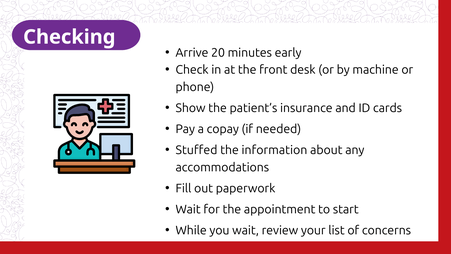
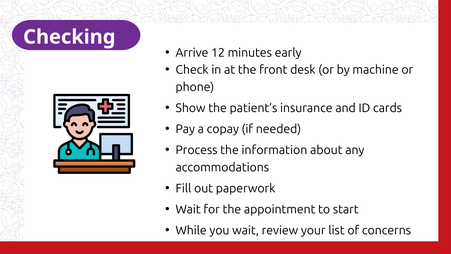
20: 20 -> 12
Stuffed: Stuffed -> Process
